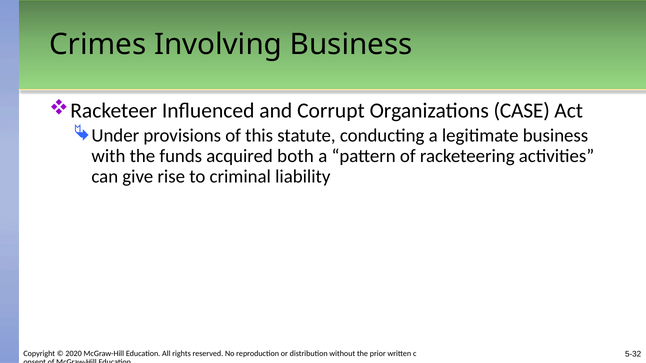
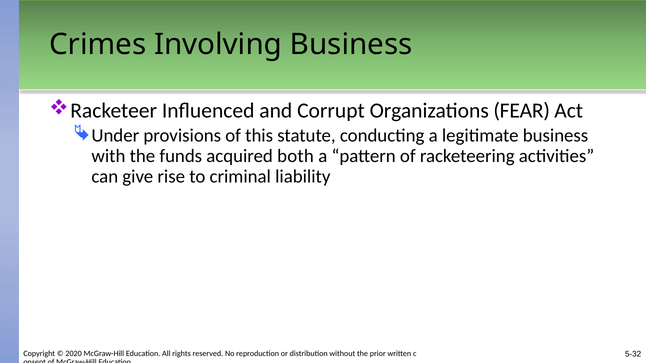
CASE: CASE -> FEAR
